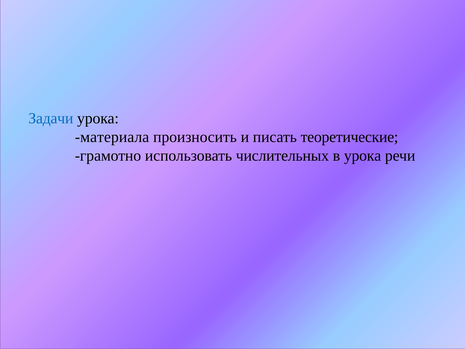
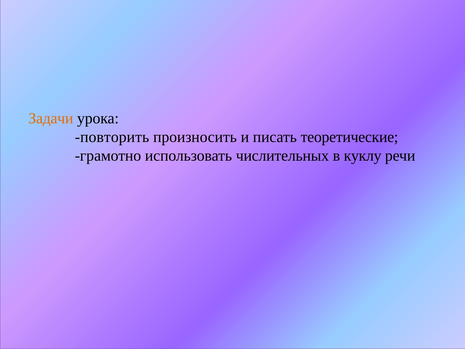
Задачи colour: blue -> orange
материала: материала -> повторить
в урока: урока -> куклу
